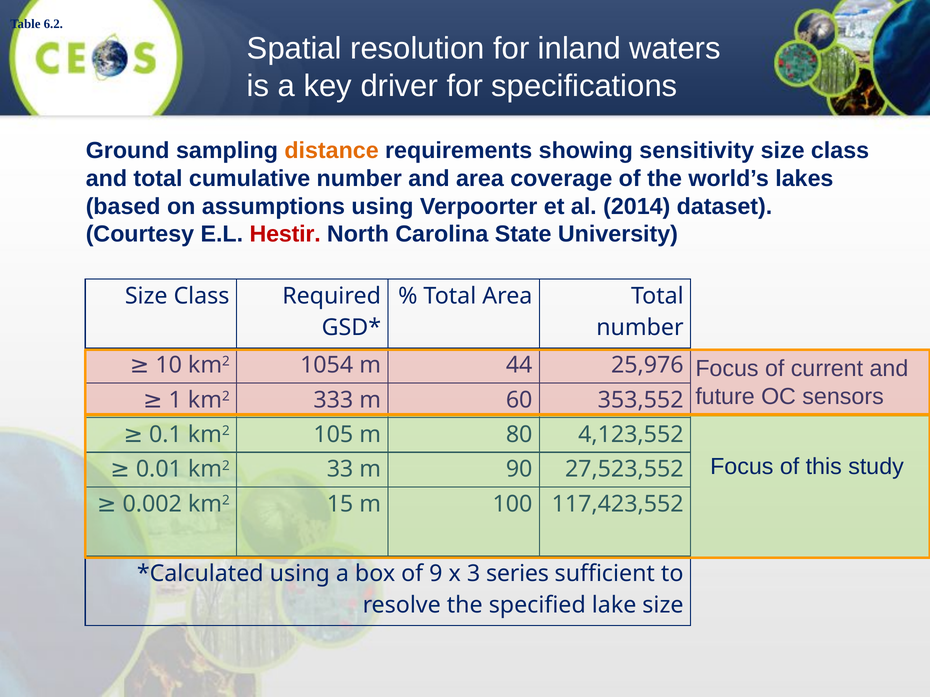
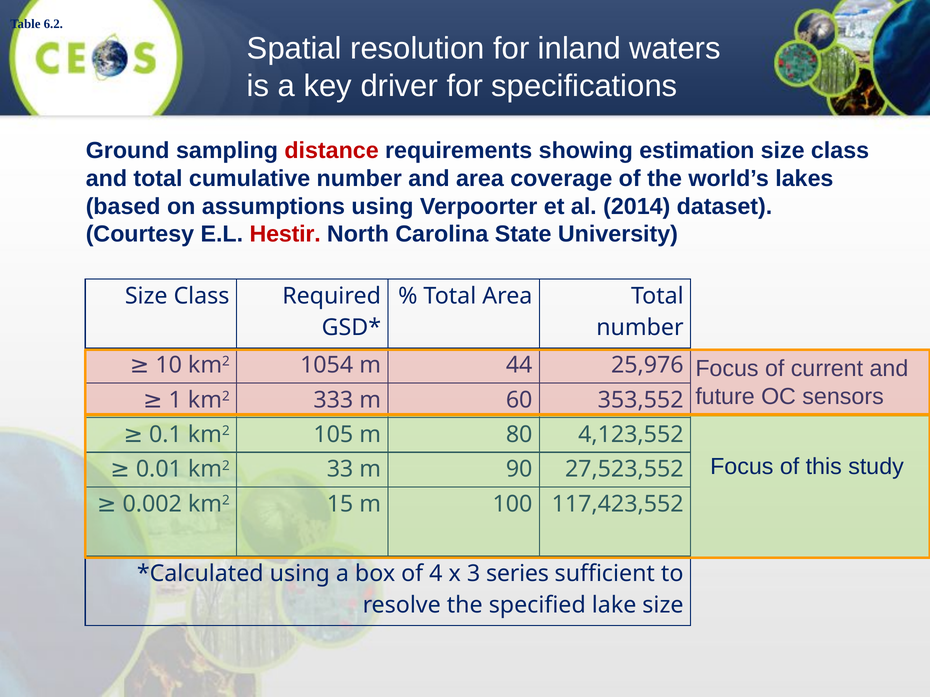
distance colour: orange -> red
sensitivity: sensitivity -> estimation
9: 9 -> 4
